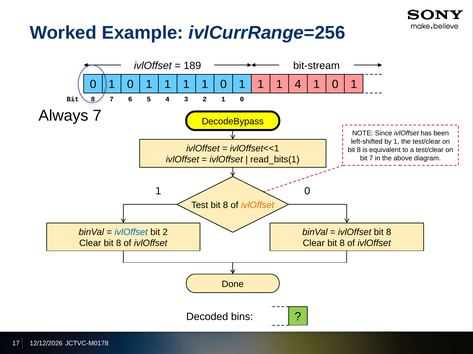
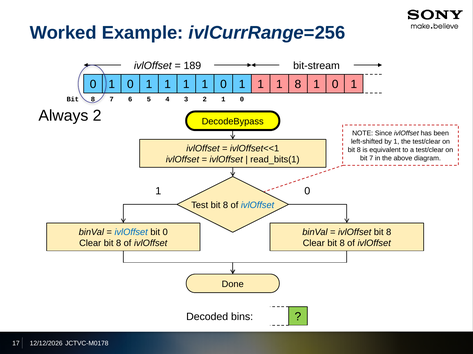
1 4: 4 -> 8
Always 7: 7 -> 2
ivlOffset at (258, 205) colour: orange -> blue
bit 2: 2 -> 0
